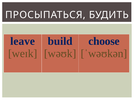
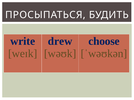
leave: leave -> write
build: build -> drew
